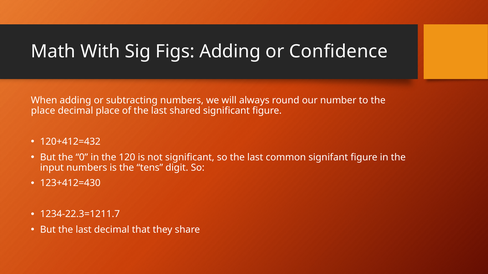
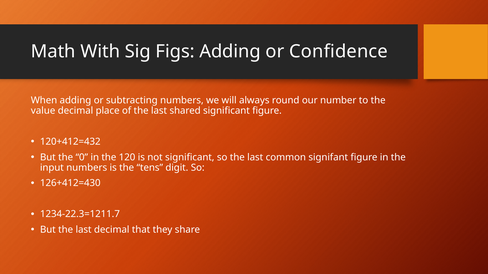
place at (43, 111): place -> value
123+412=430: 123+412=430 -> 126+412=430
